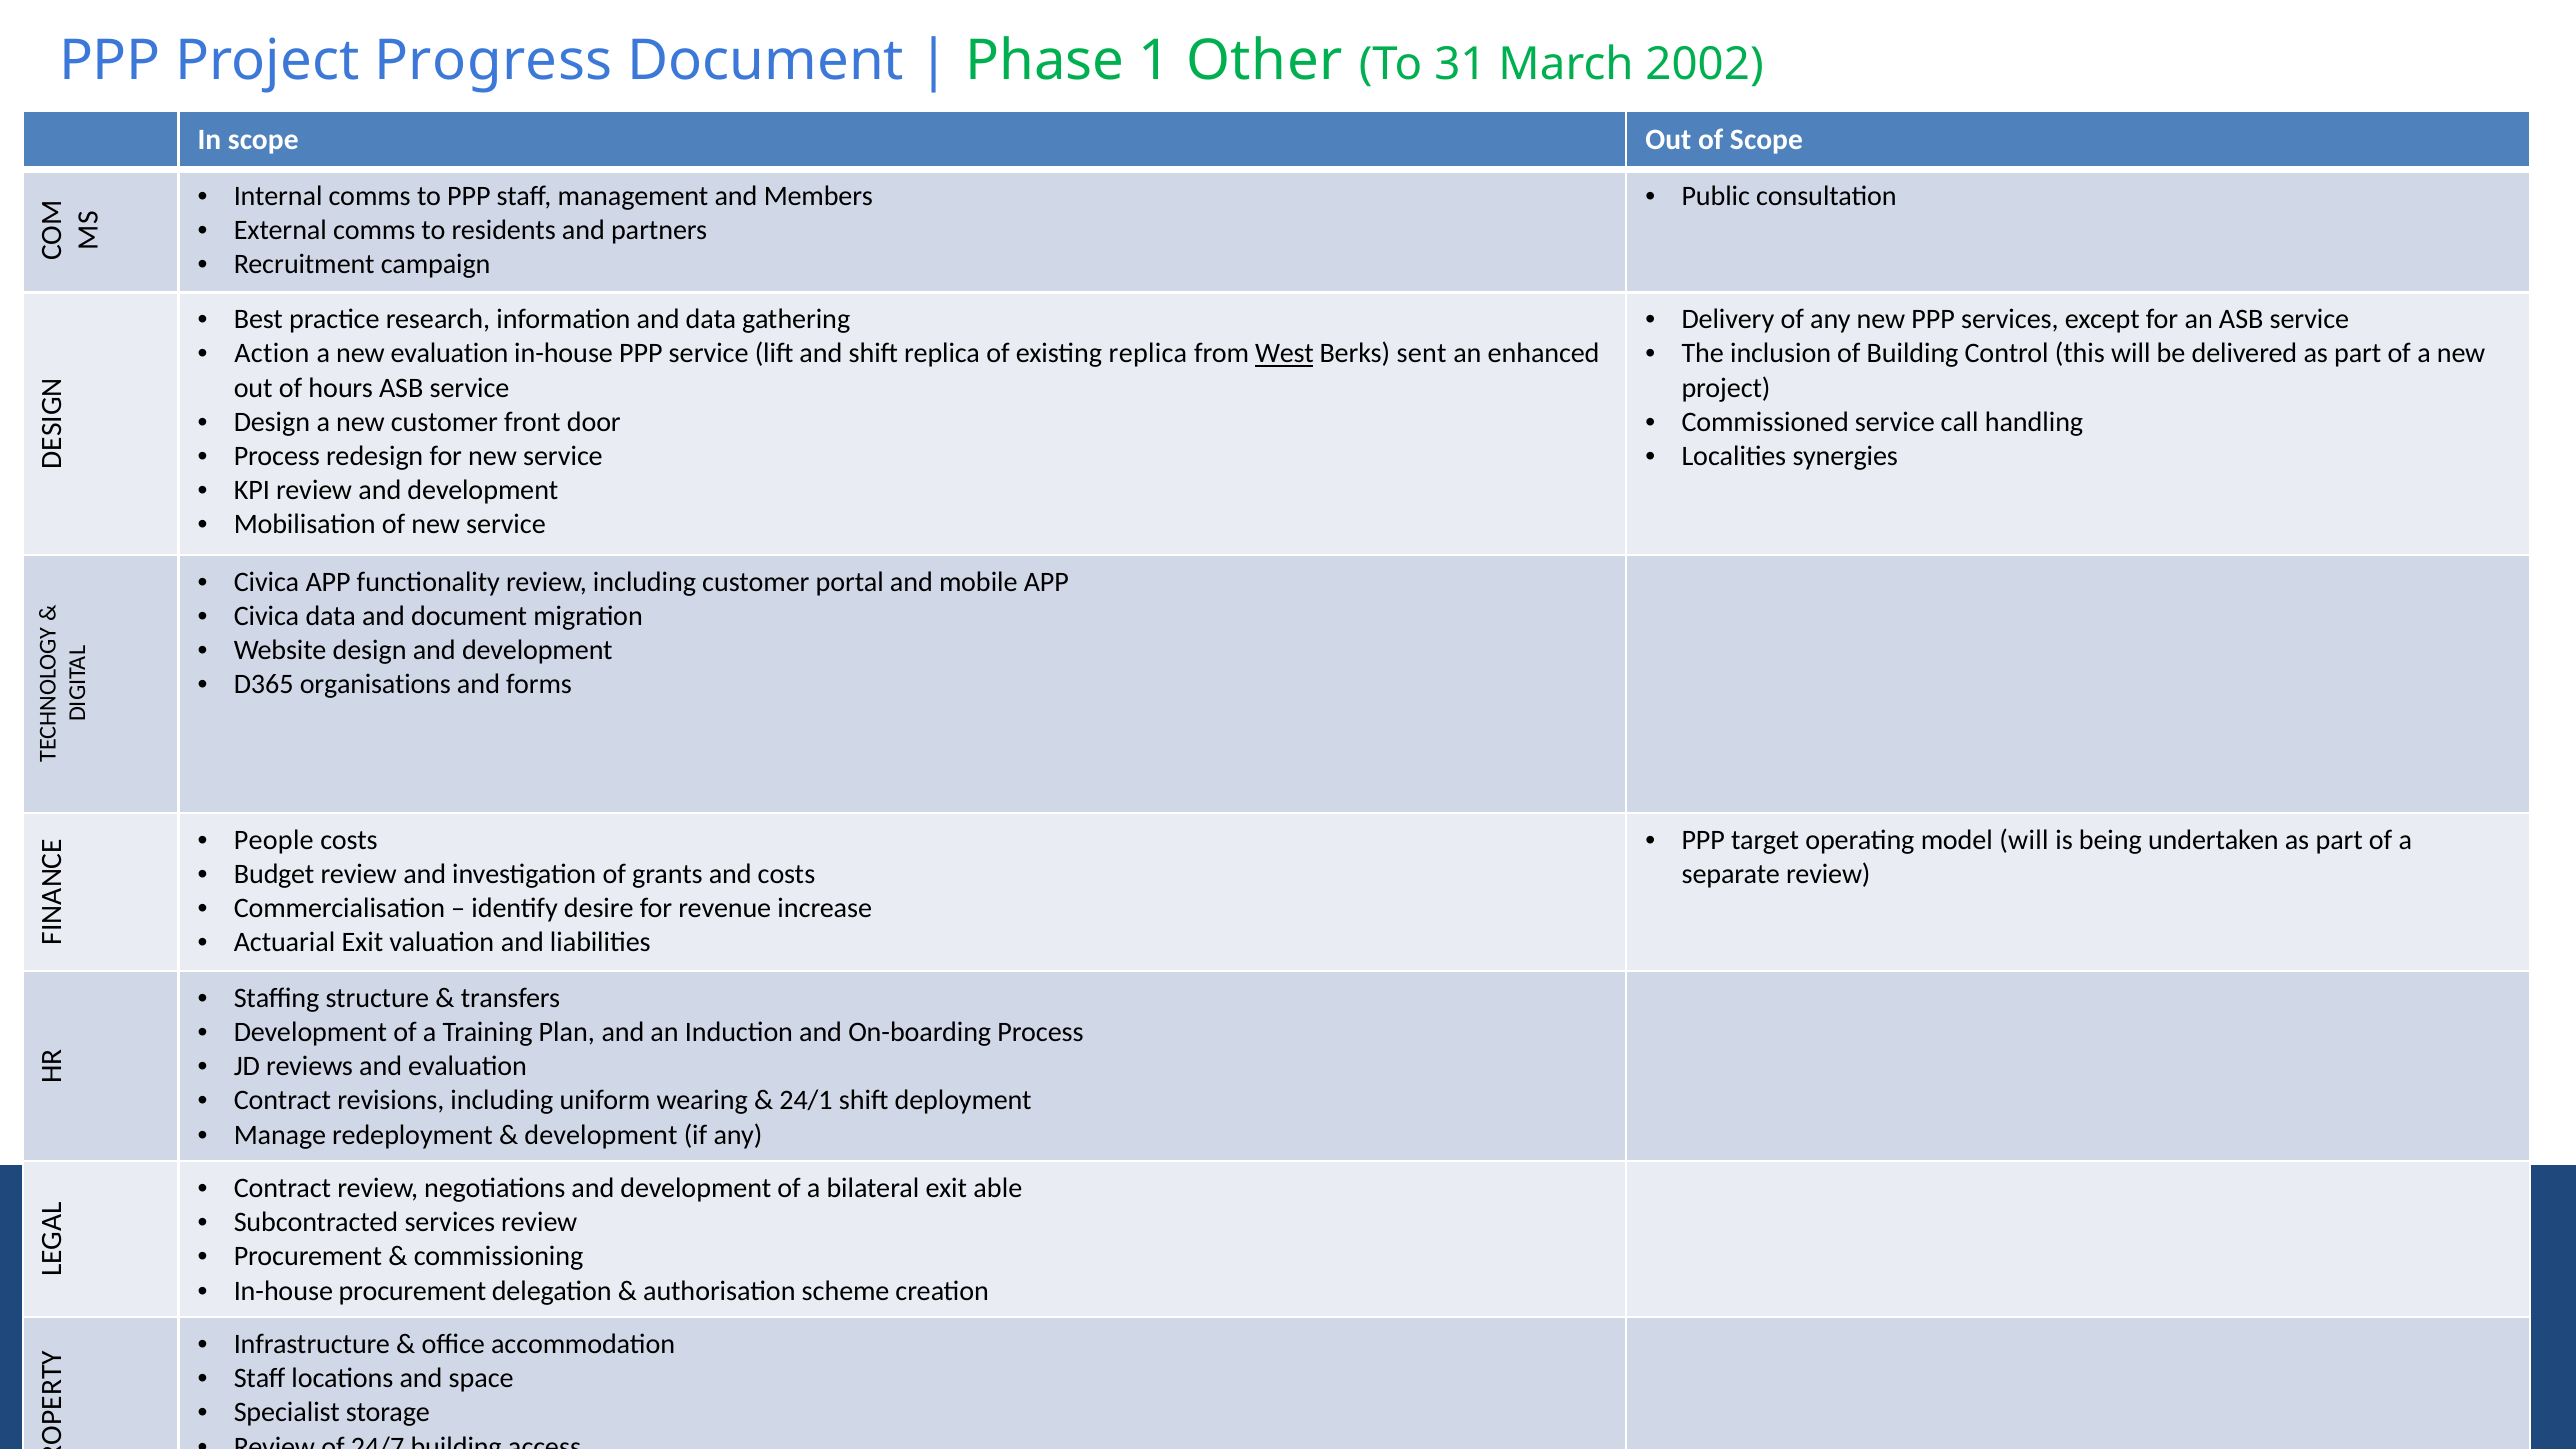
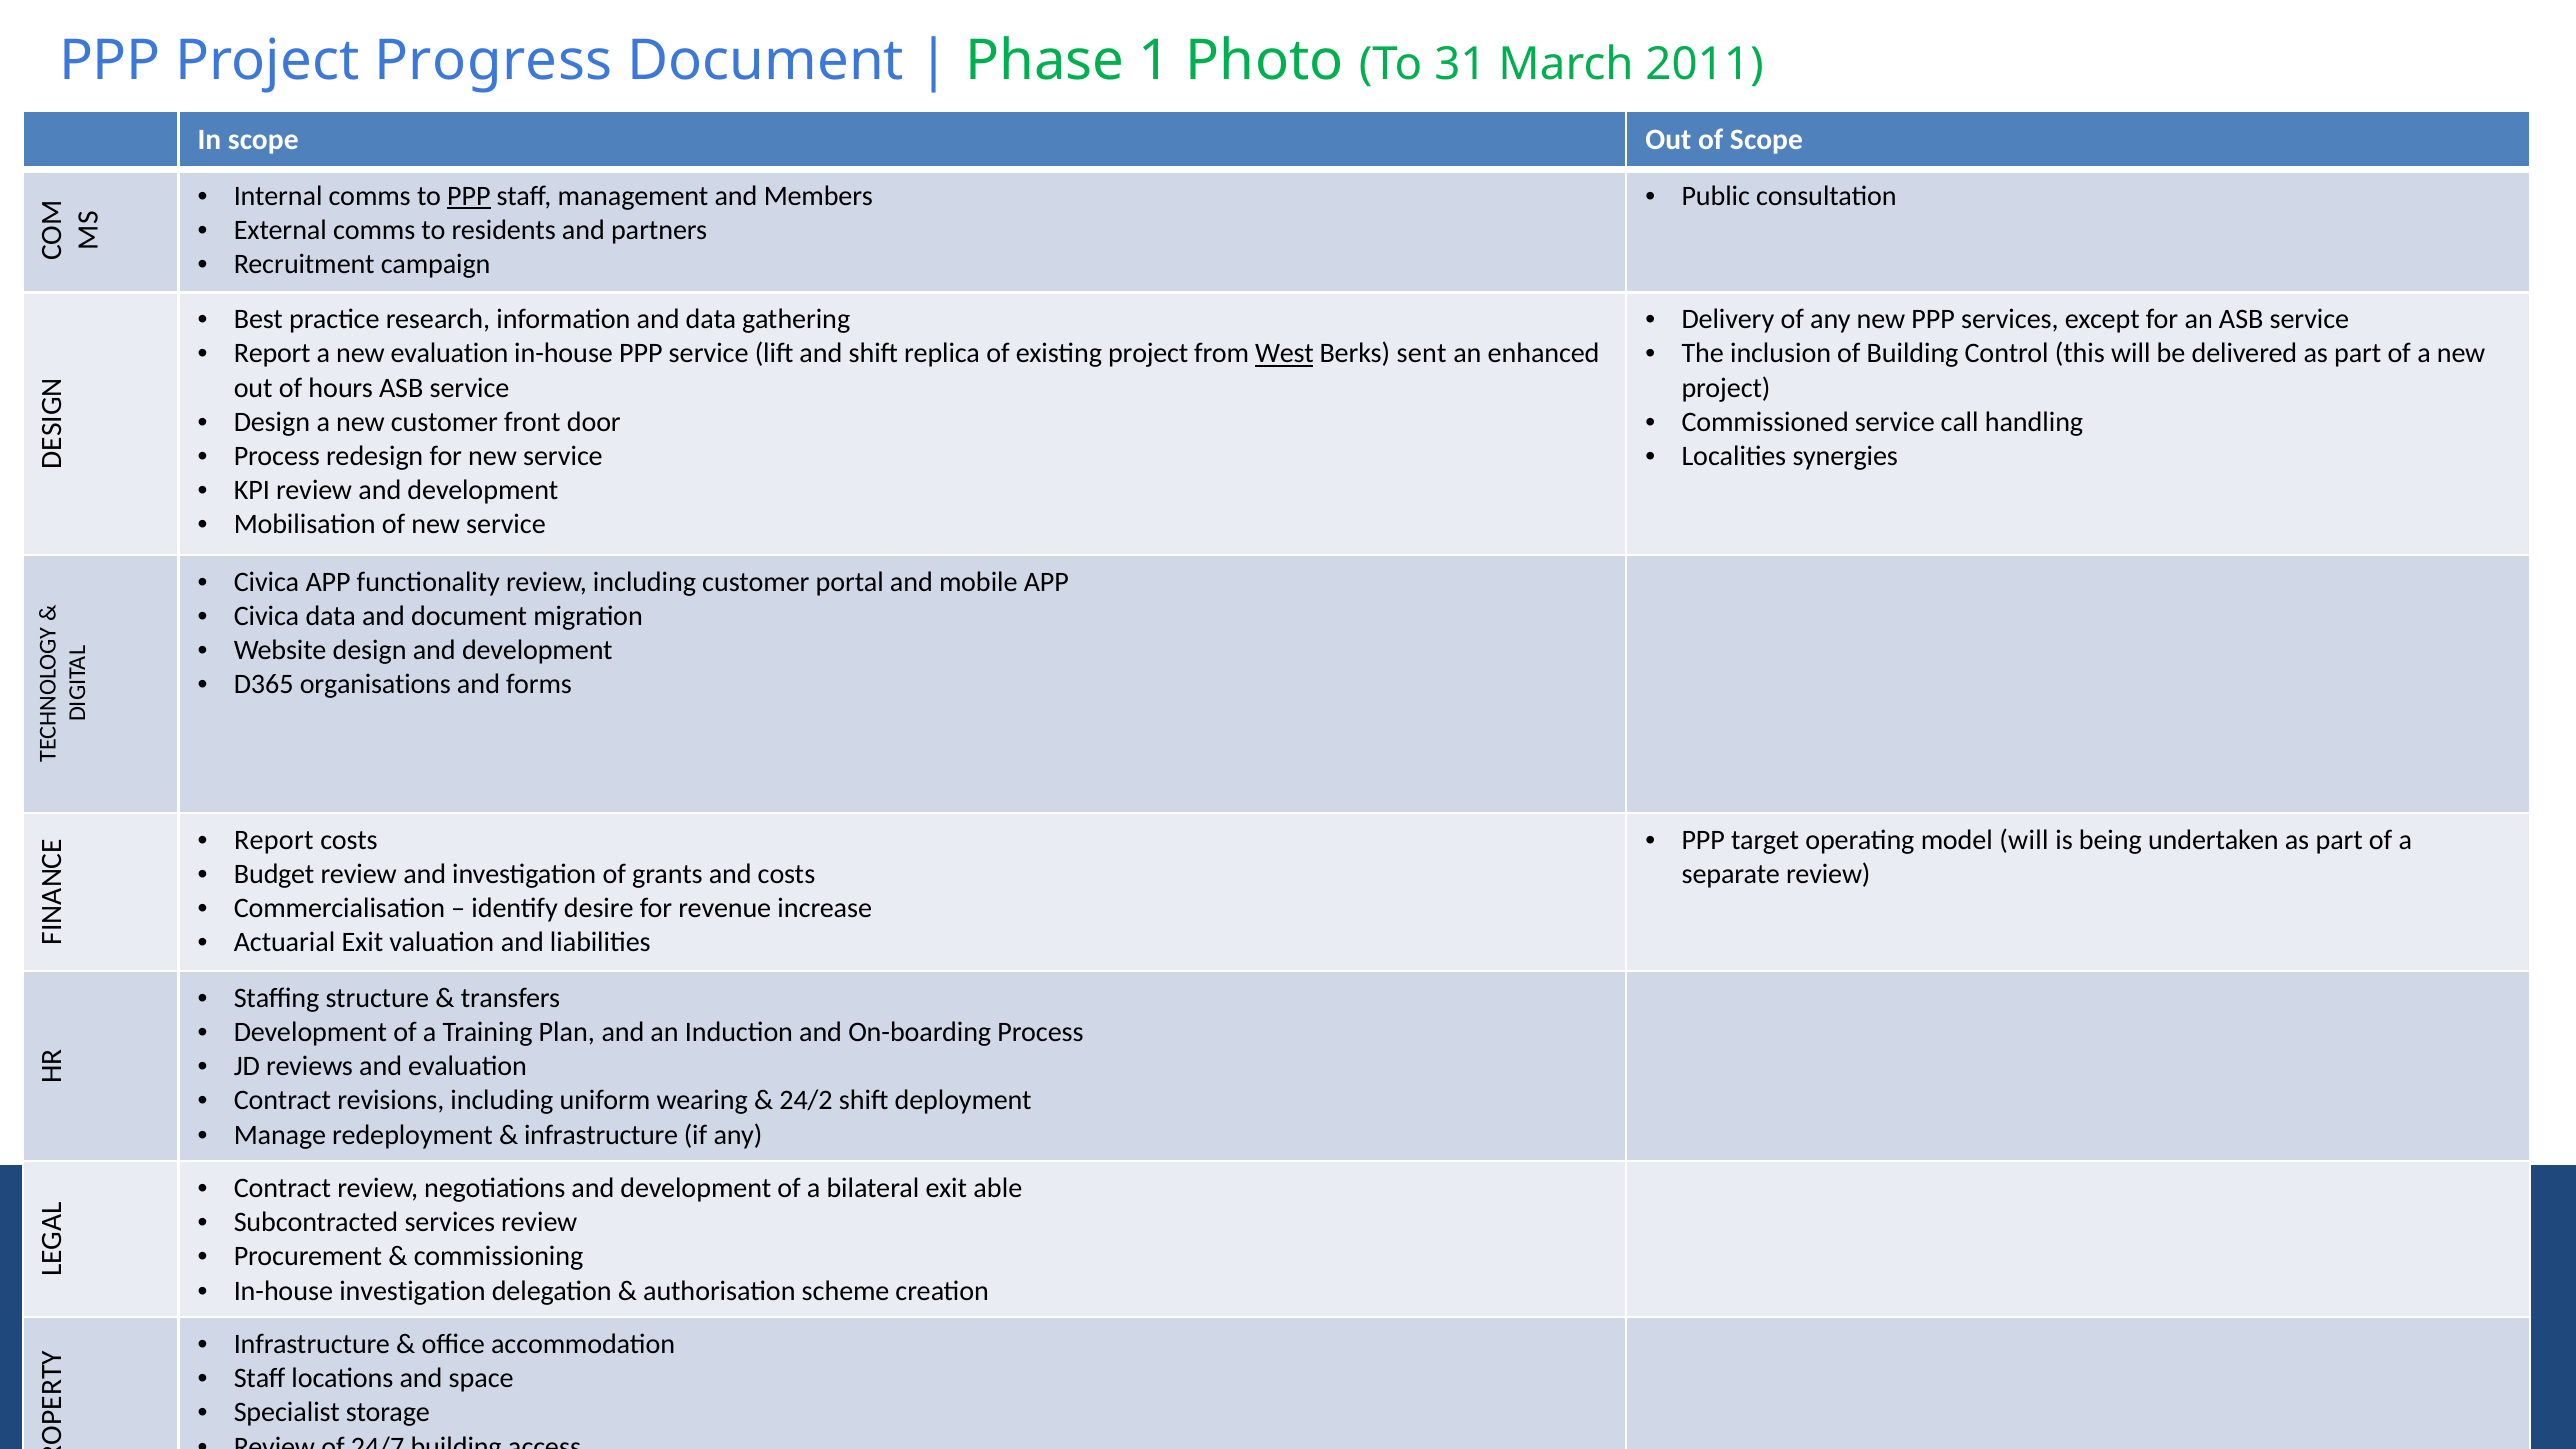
Other: Other -> Photo
2002: 2002 -> 2011
PPP at (469, 196) underline: none -> present
Action at (272, 354): Action -> Report
existing replica: replica -> project
People at (274, 840): People -> Report
24/1: 24/1 -> 24/2
development at (601, 1135): development -> infrastructure
In-house procurement: procurement -> investigation
